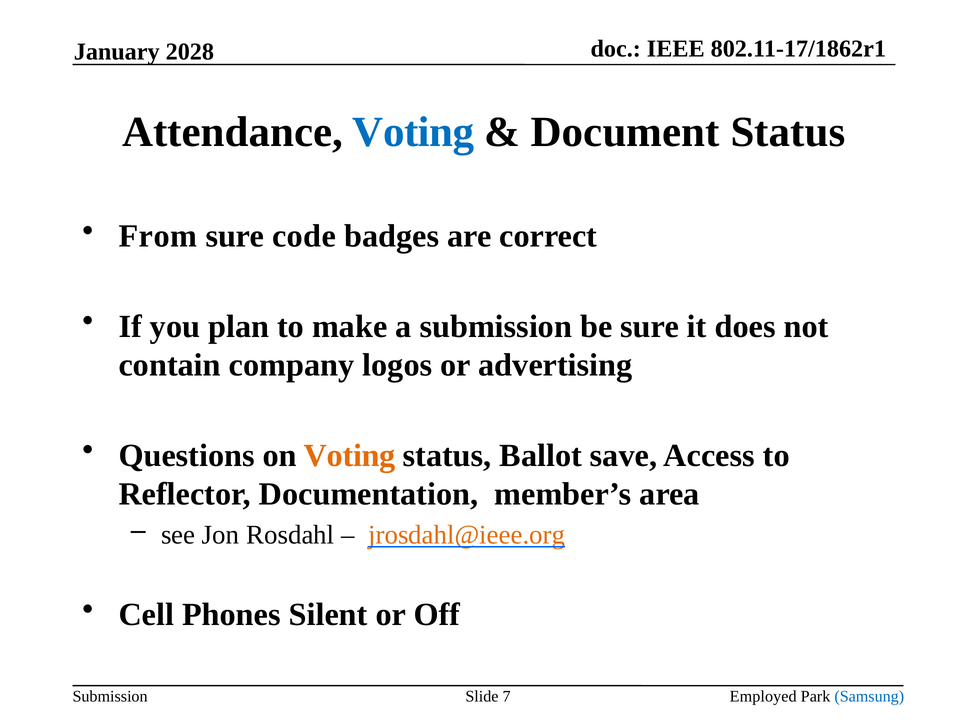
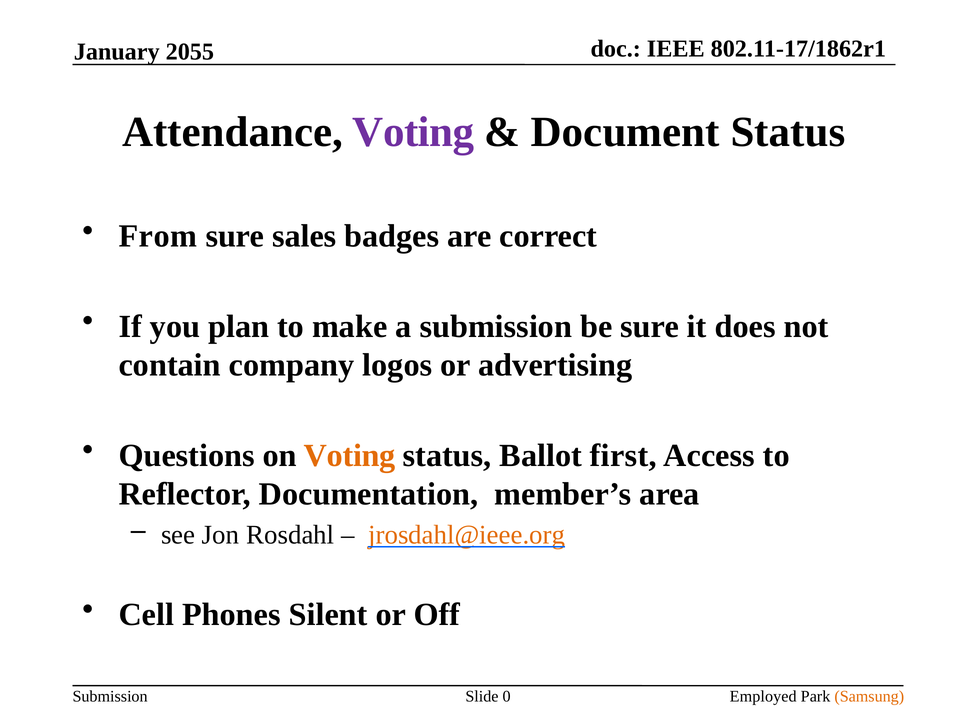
2028: 2028 -> 2055
Voting at (413, 132) colour: blue -> purple
code: code -> sales
save: save -> first
7: 7 -> 0
Samsung colour: blue -> orange
